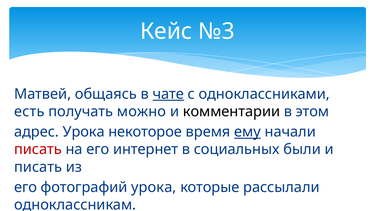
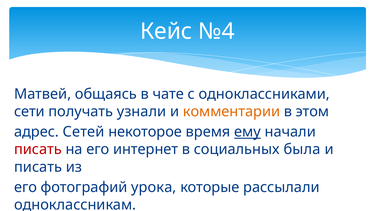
№3: №3 -> №4
чате underline: present -> none
есть: есть -> сети
получать можно: можно -> узнали
комментарии colour: black -> orange
адрес Урока: Урока -> Сетей
были: были -> была
